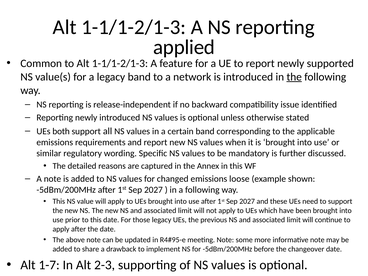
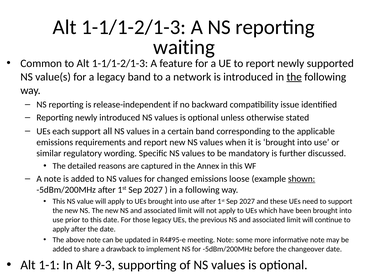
applied: applied -> waiting
both: both -> each
shown underline: none -> present
1-7: 1-7 -> 1-1
2-3: 2-3 -> 9-3
